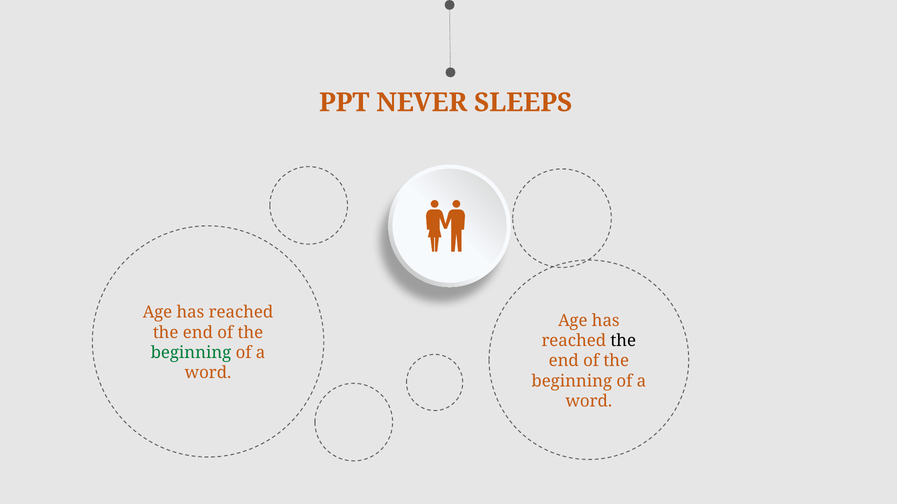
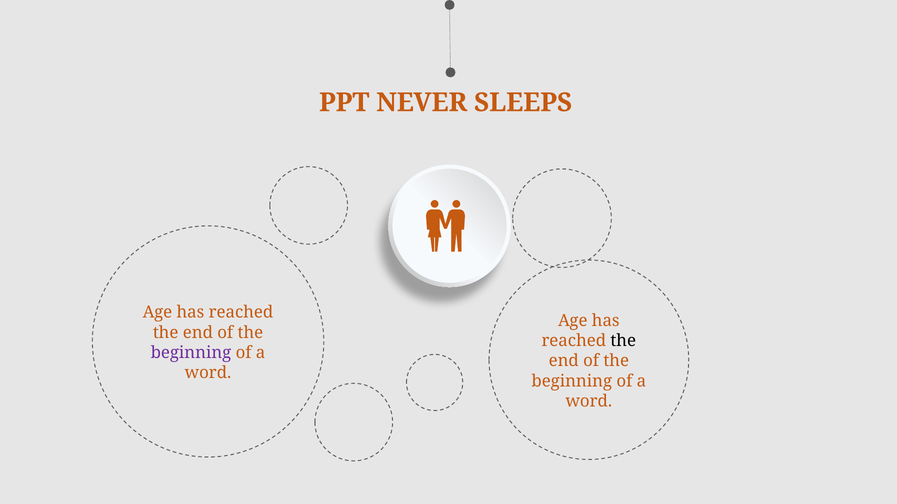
beginning at (191, 353) colour: green -> purple
